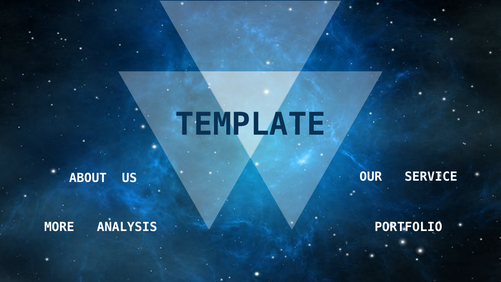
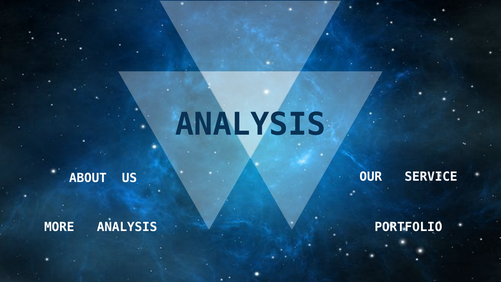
TEMPLATE at (250, 125): TEMPLATE -> ANALYSIS
